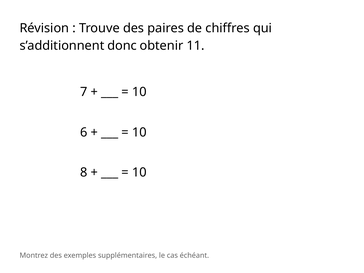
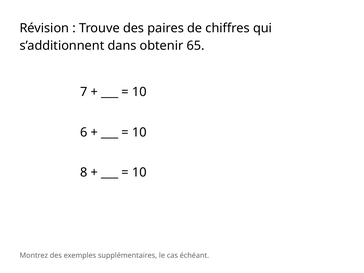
donc: donc -> dans
11: 11 -> 65
